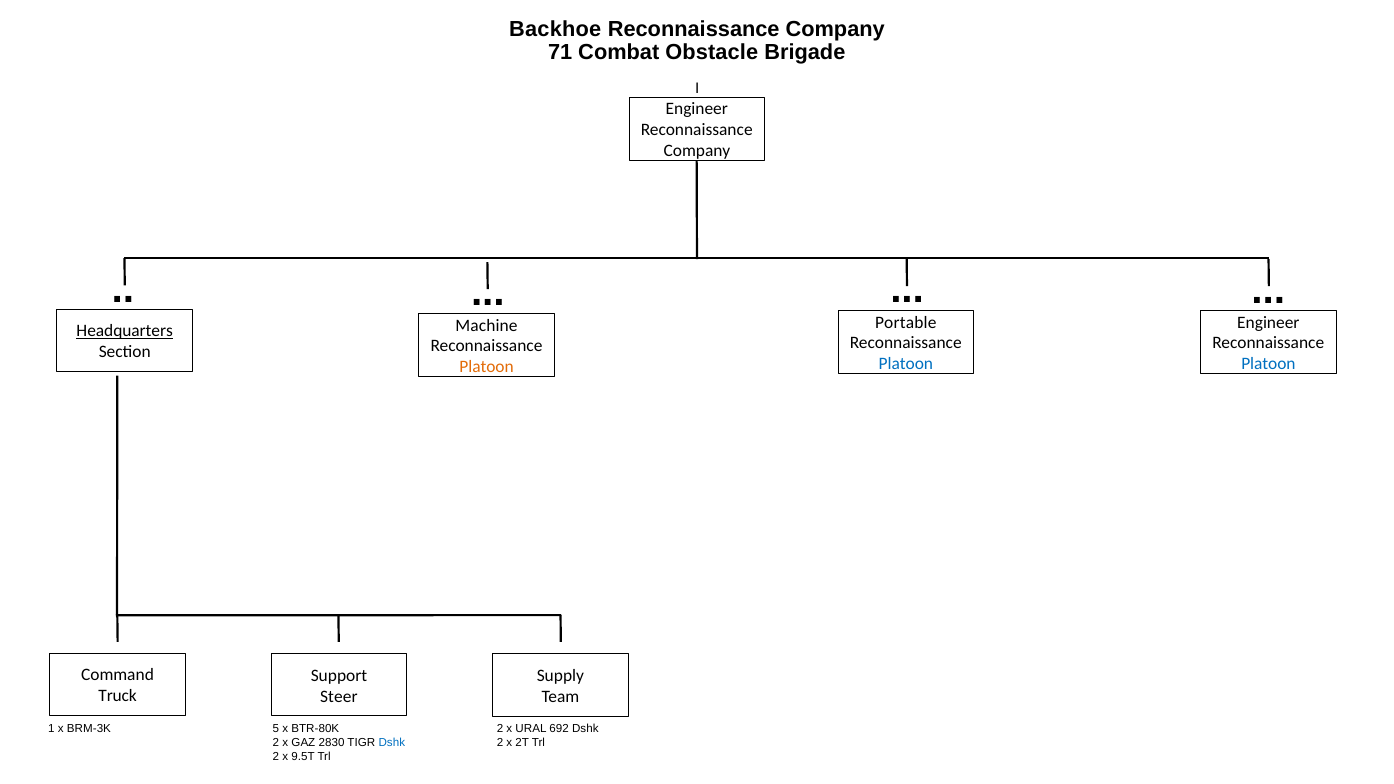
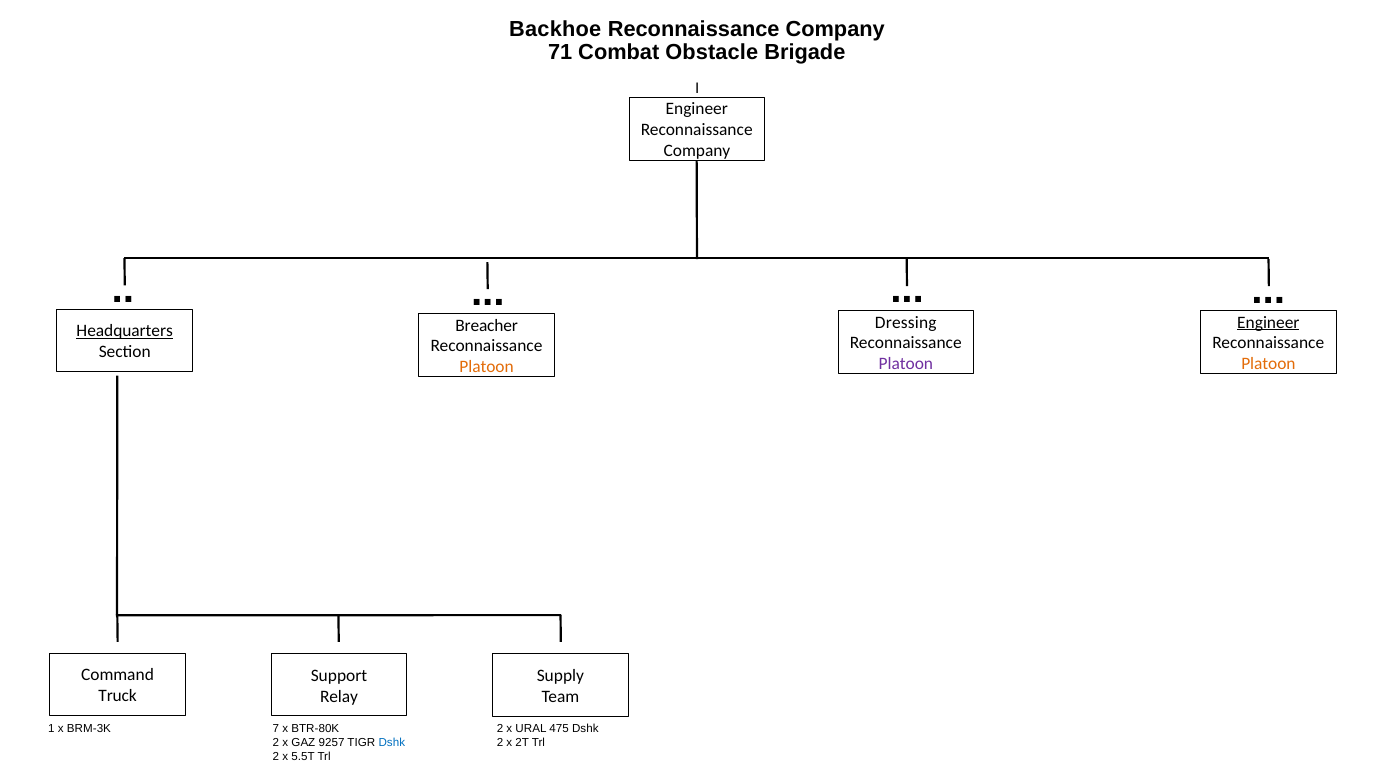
Portable: Portable -> Dressing
Engineer at (1268, 322) underline: none -> present
Machine: Machine -> Breacher
Platoon at (906, 364) colour: blue -> purple
Platoon at (1268, 364) colour: blue -> orange
Steer: Steer -> Relay
5: 5 -> 7
692: 692 -> 475
2830: 2830 -> 9257
9.5T: 9.5T -> 5.5T
